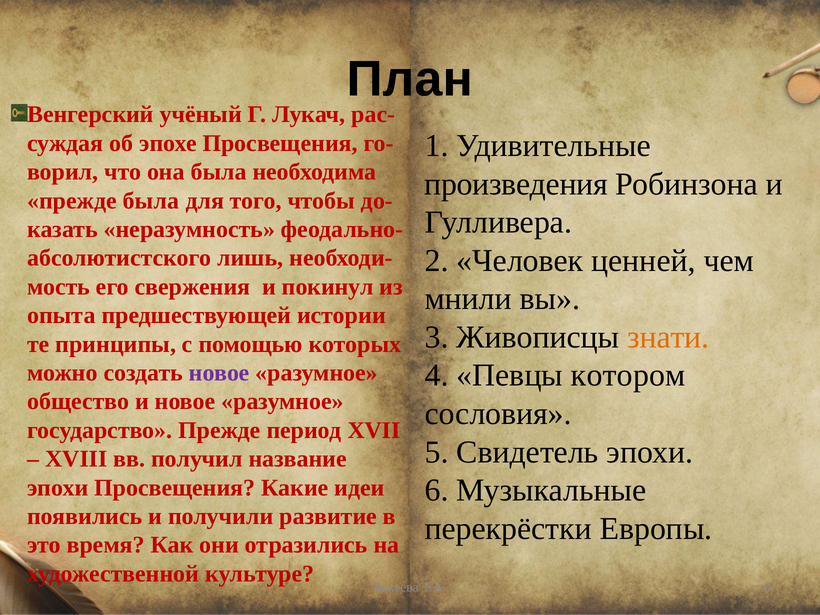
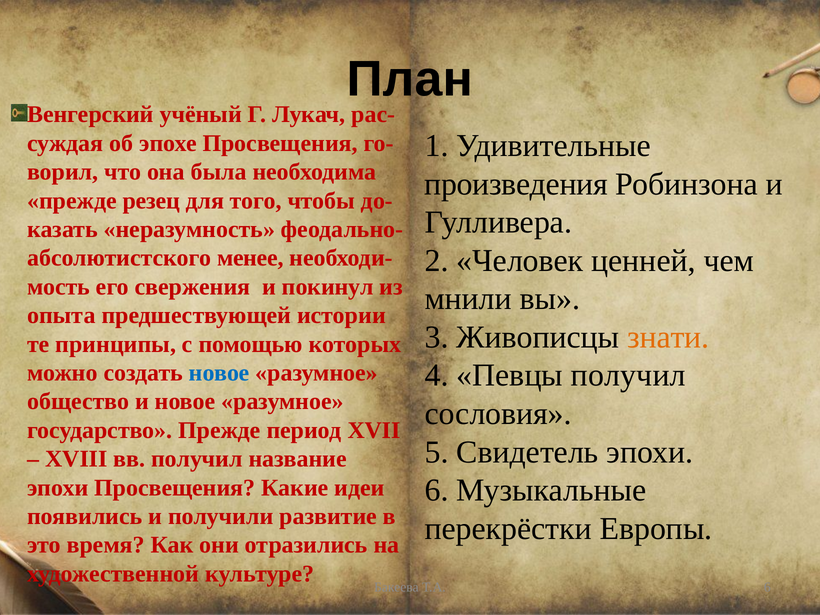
прежде была: была -> резец
лишь: лишь -> менее
Певцы котором: котором -> получил
новое at (219, 373) colour: purple -> blue
